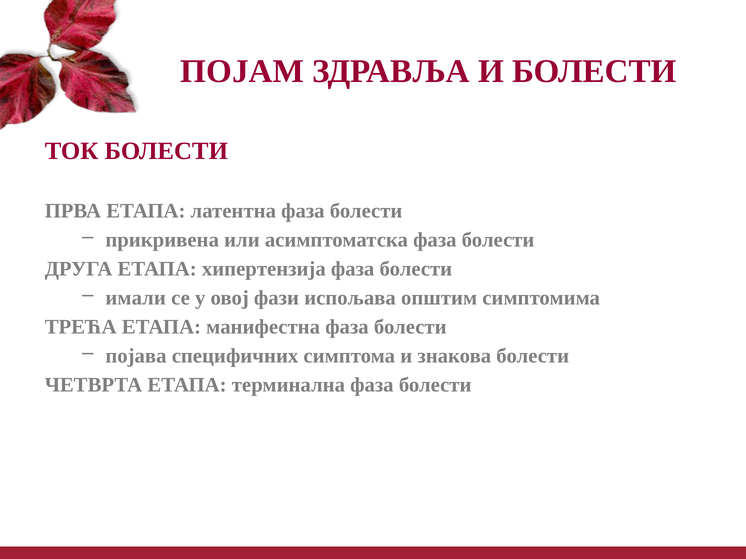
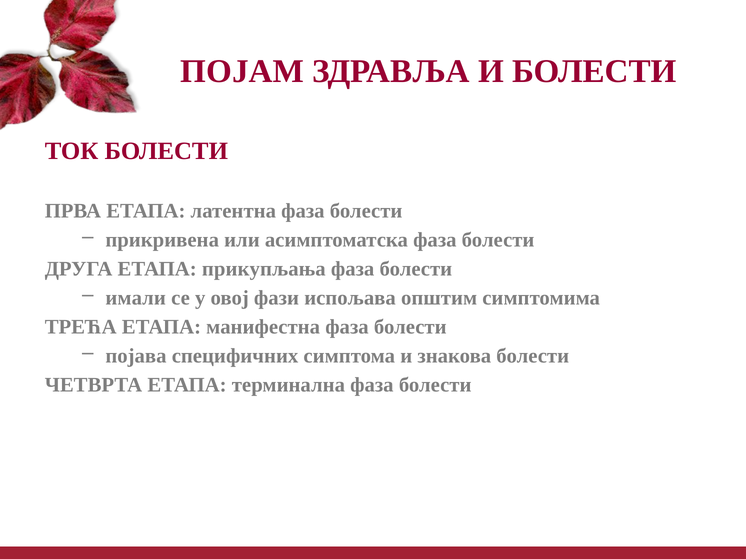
хипертензија: хипертензија -> прикупљања
